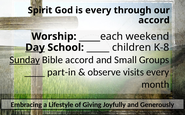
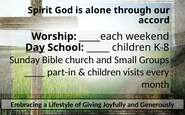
is every: every -> alone
Sunday underline: present -> none
Bible accord: accord -> church
observe at (104, 73): observe -> children
